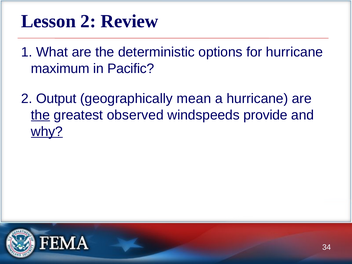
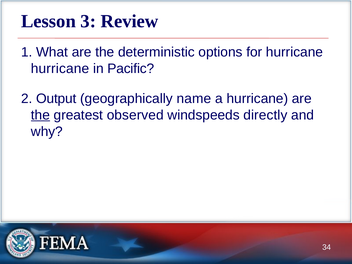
Lesson 2: 2 -> 3
maximum at (60, 69): maximum -> hurricane
mean: mean -> name
provide: provide -> directly
why underline: present -> none
